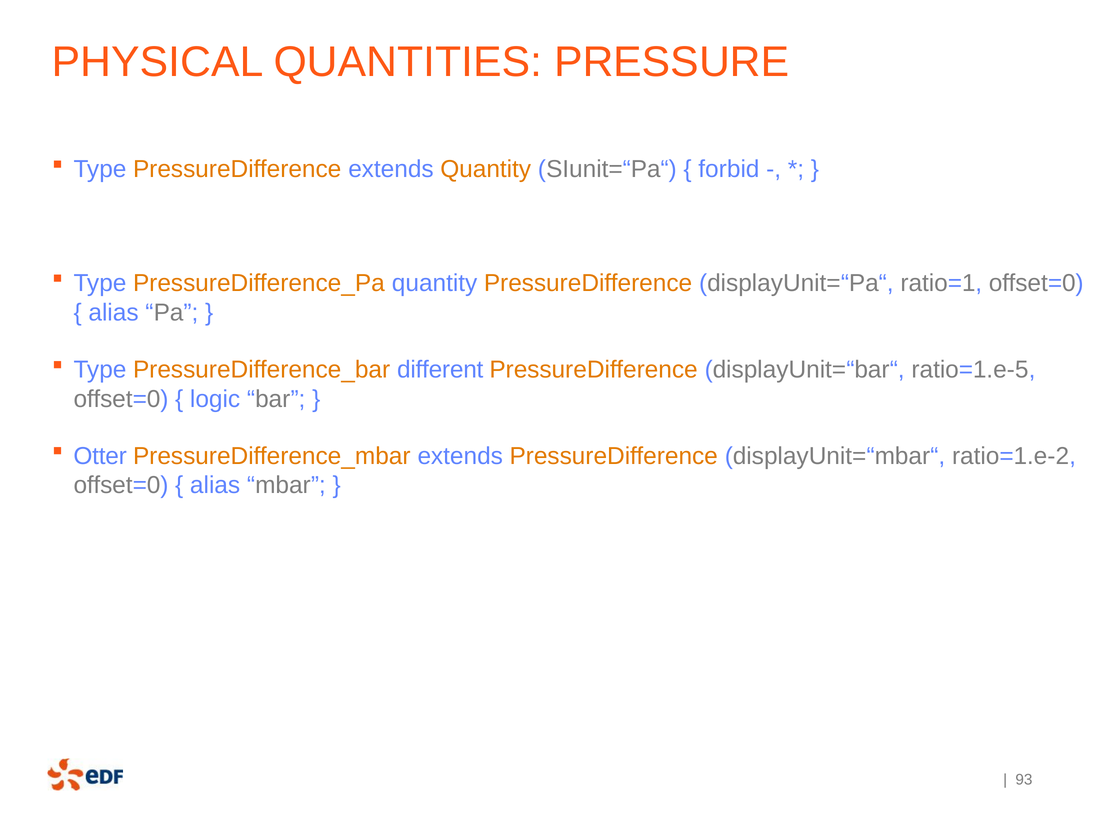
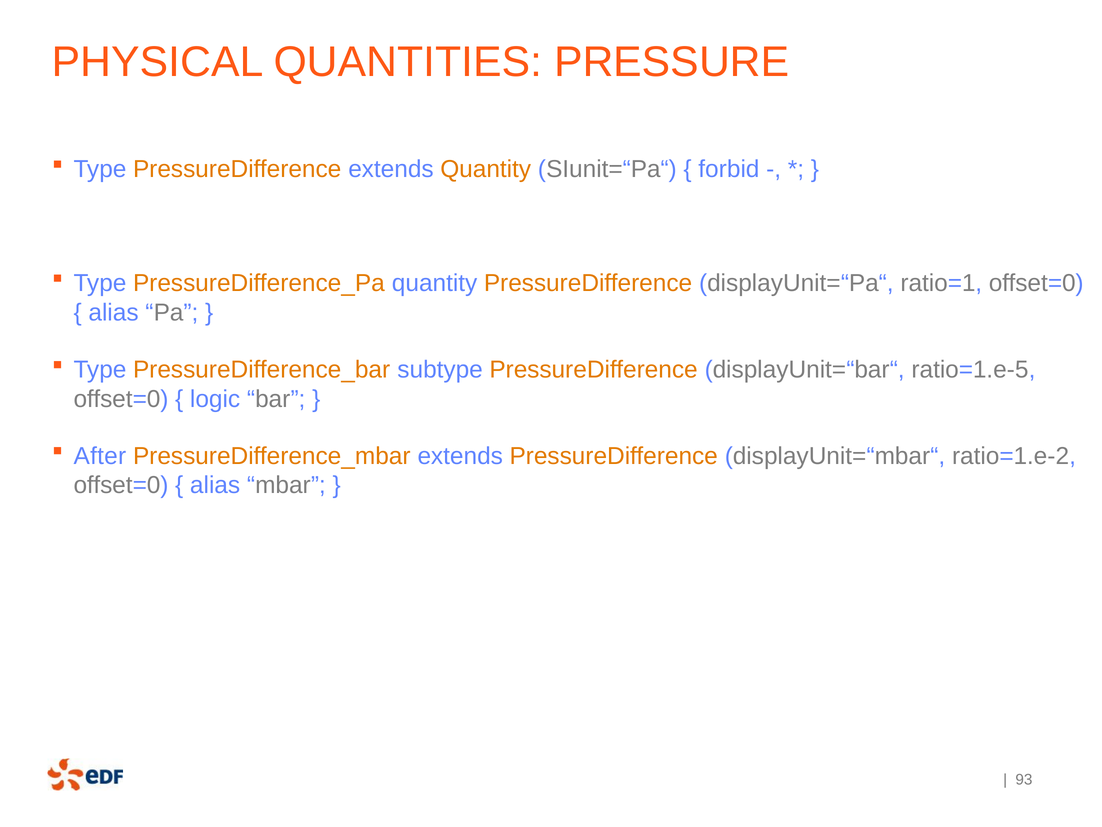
different: different -> subtype
Otter: Otter -> After
